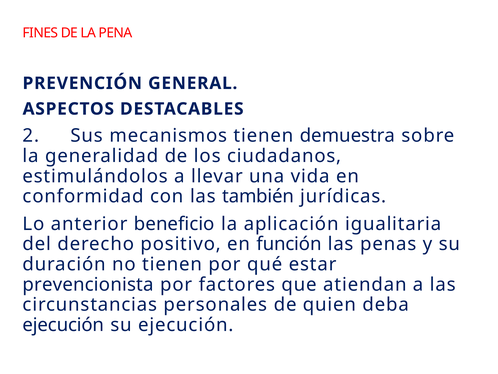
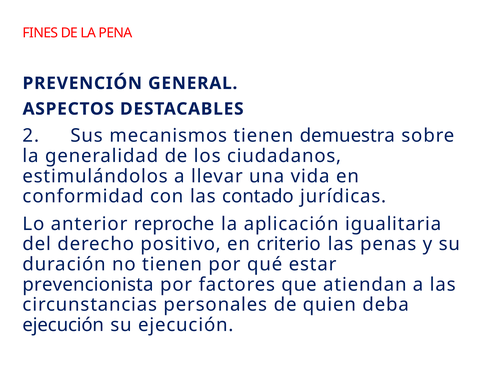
también: también -> contado
beneficio: beneficio -> reproche
función: función -> criterio
